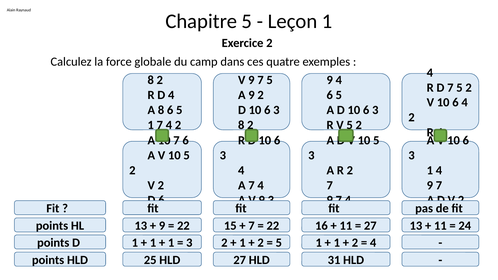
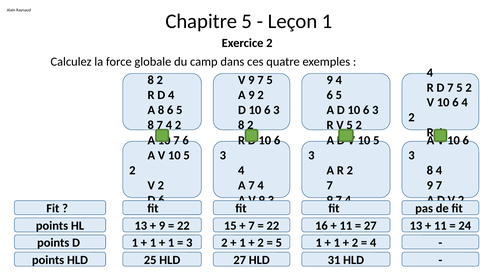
1 at (151, 125): 1 -> 8
1 at (430, 170): 1 -> 8
